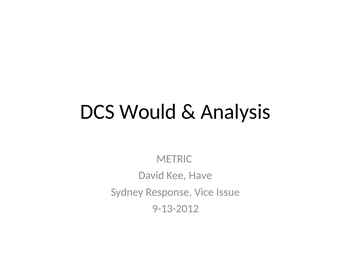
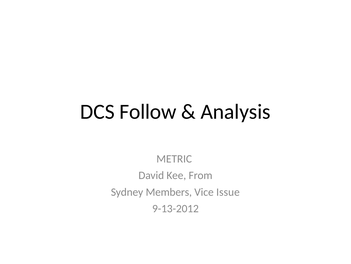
Would: Would -> Follow
Have: Have -> From
Response: Response -> Members
